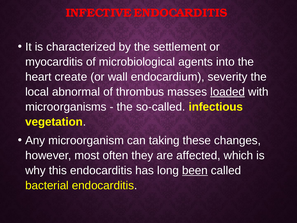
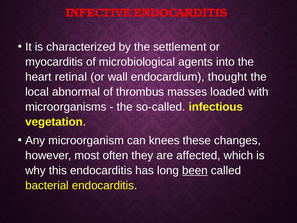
create: create -> retinal
severity: severity -> thought
loaded underline: present -> none
taking: taking -> knees
